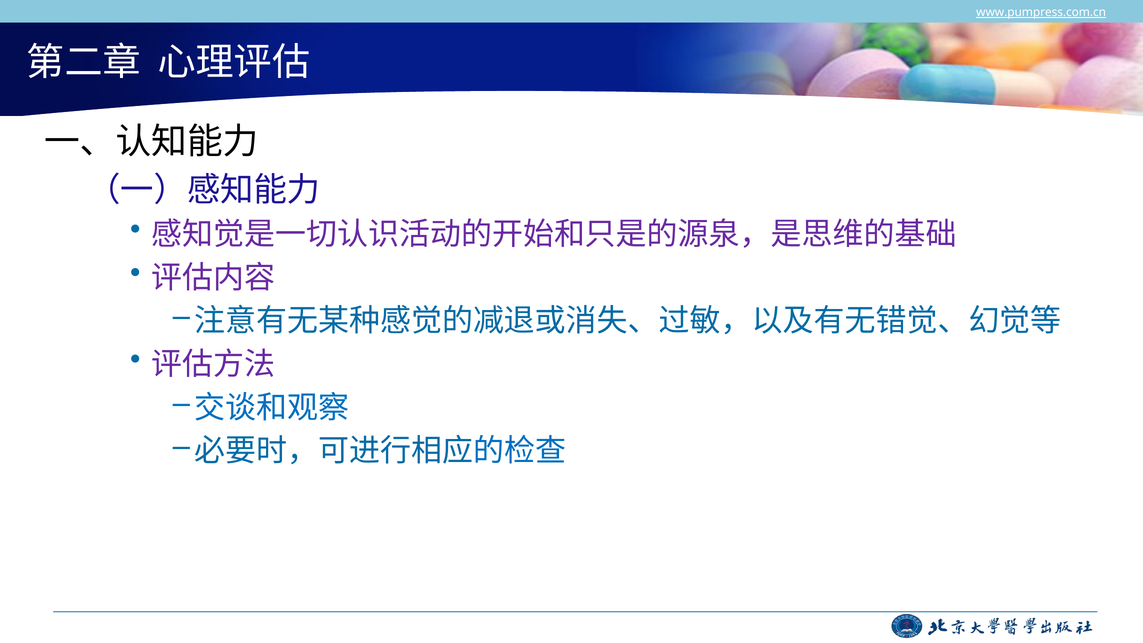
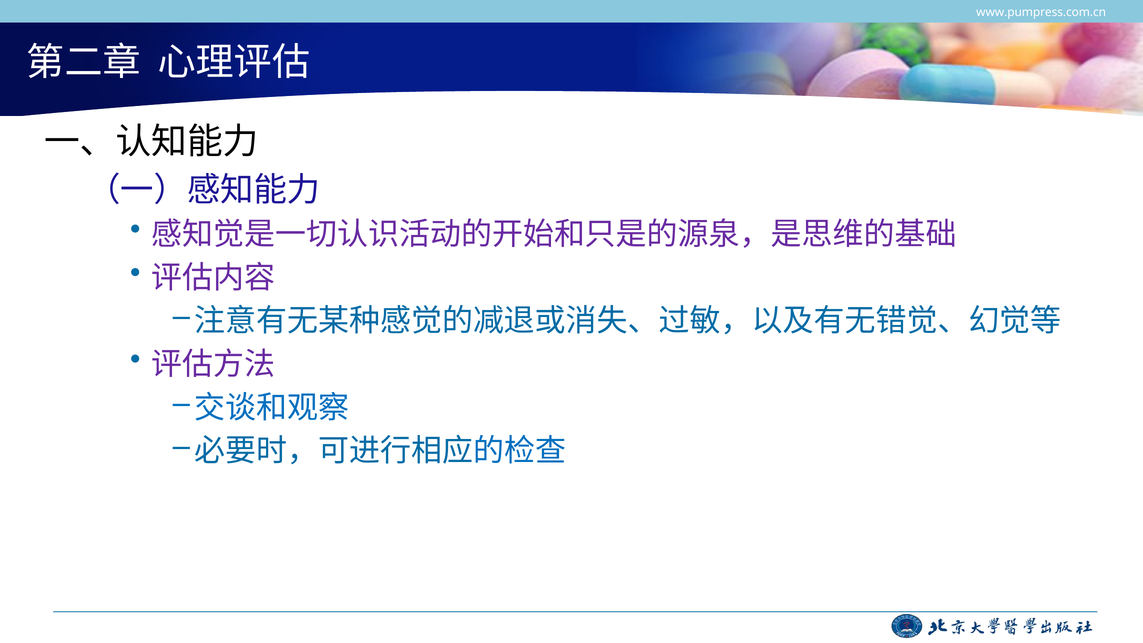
www.pumpress.com.cn underline: present -> none
